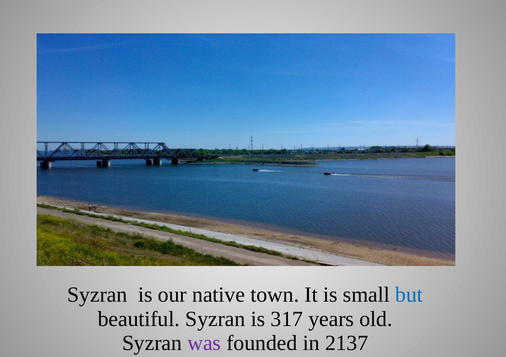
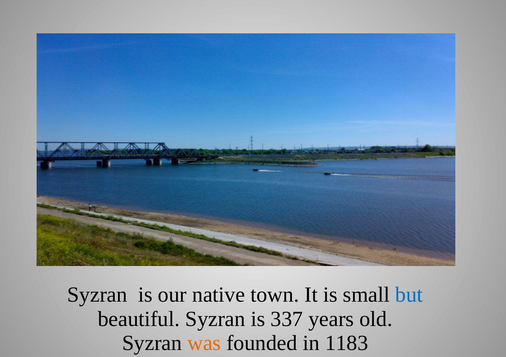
317: 317 -> 337
was colour: purple -> orange
2137: 2137 -> 1183
